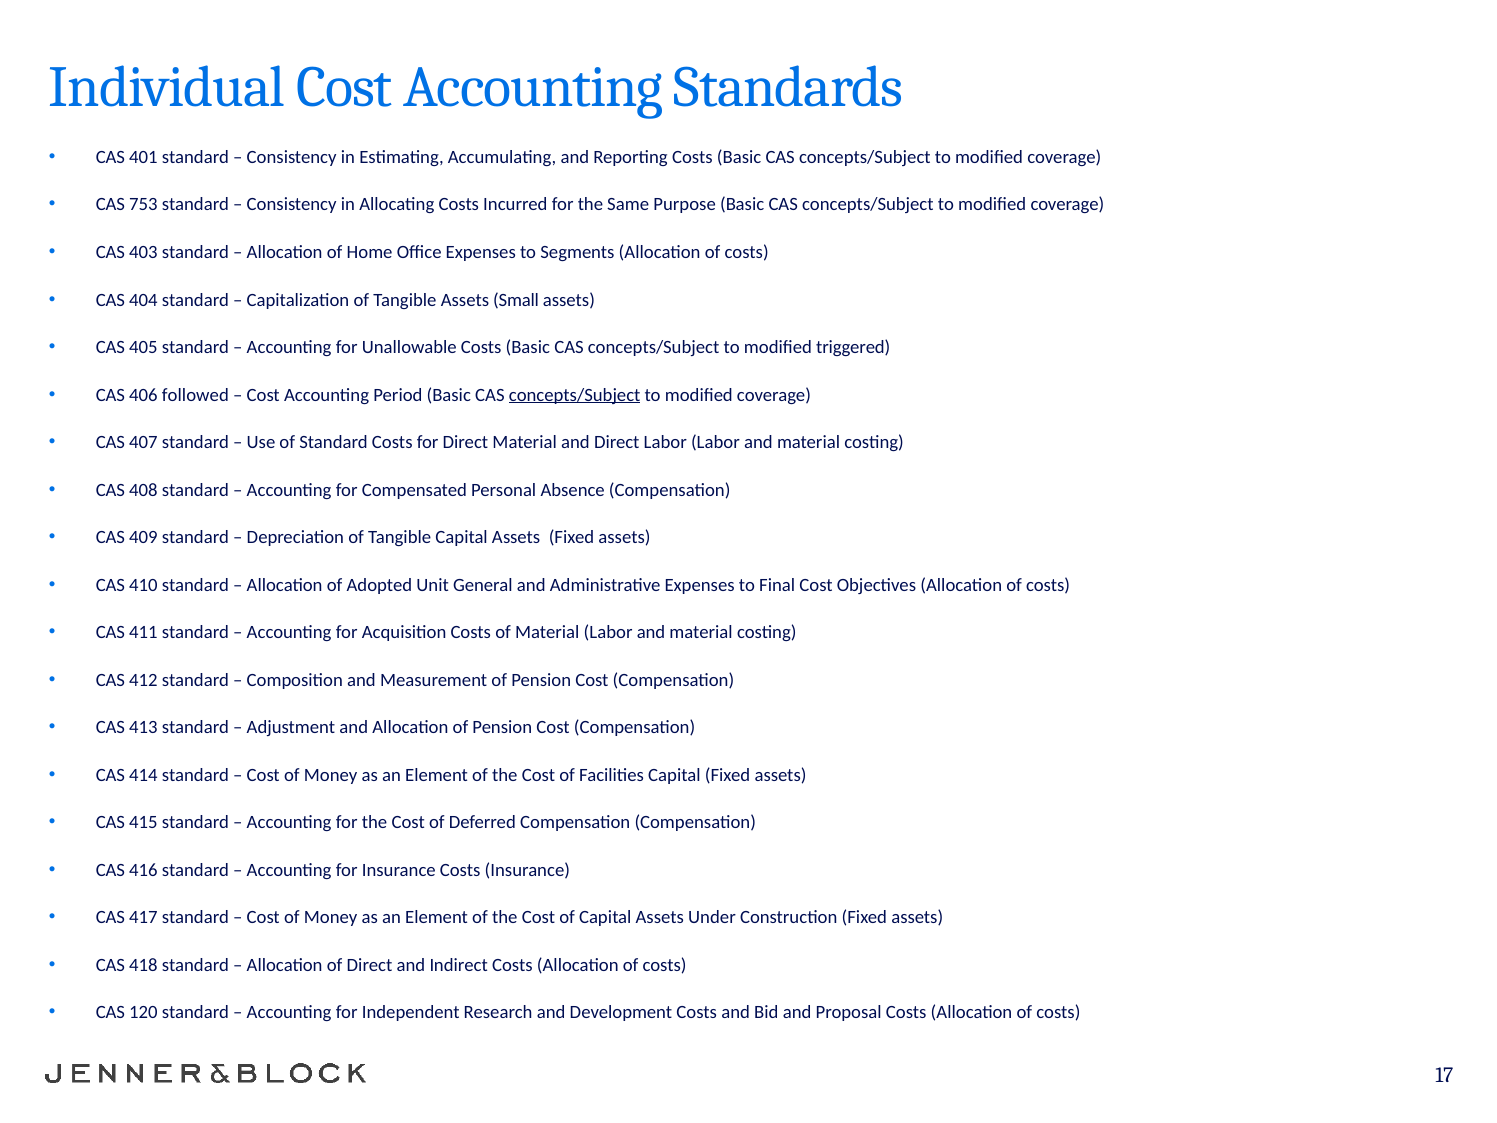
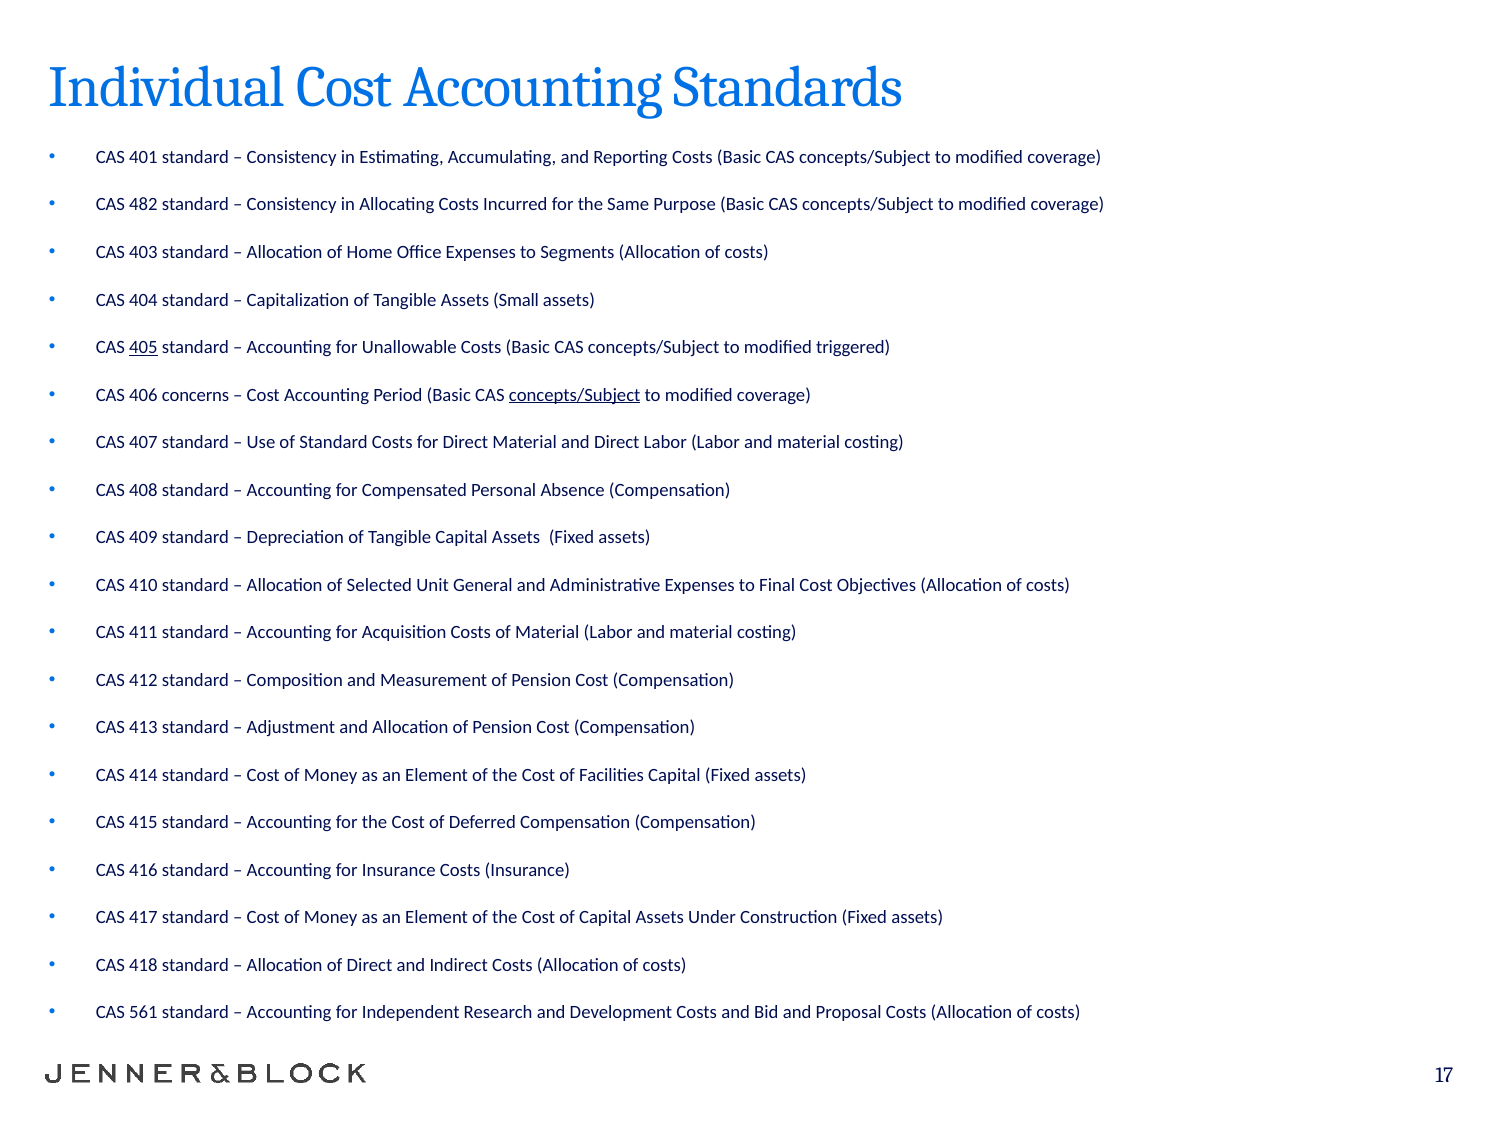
753: 753 -> 482
405 underline: none -> present
followed: followed -> concerns
Adopted: Adopted -> Selected
120: 120 -> 561
